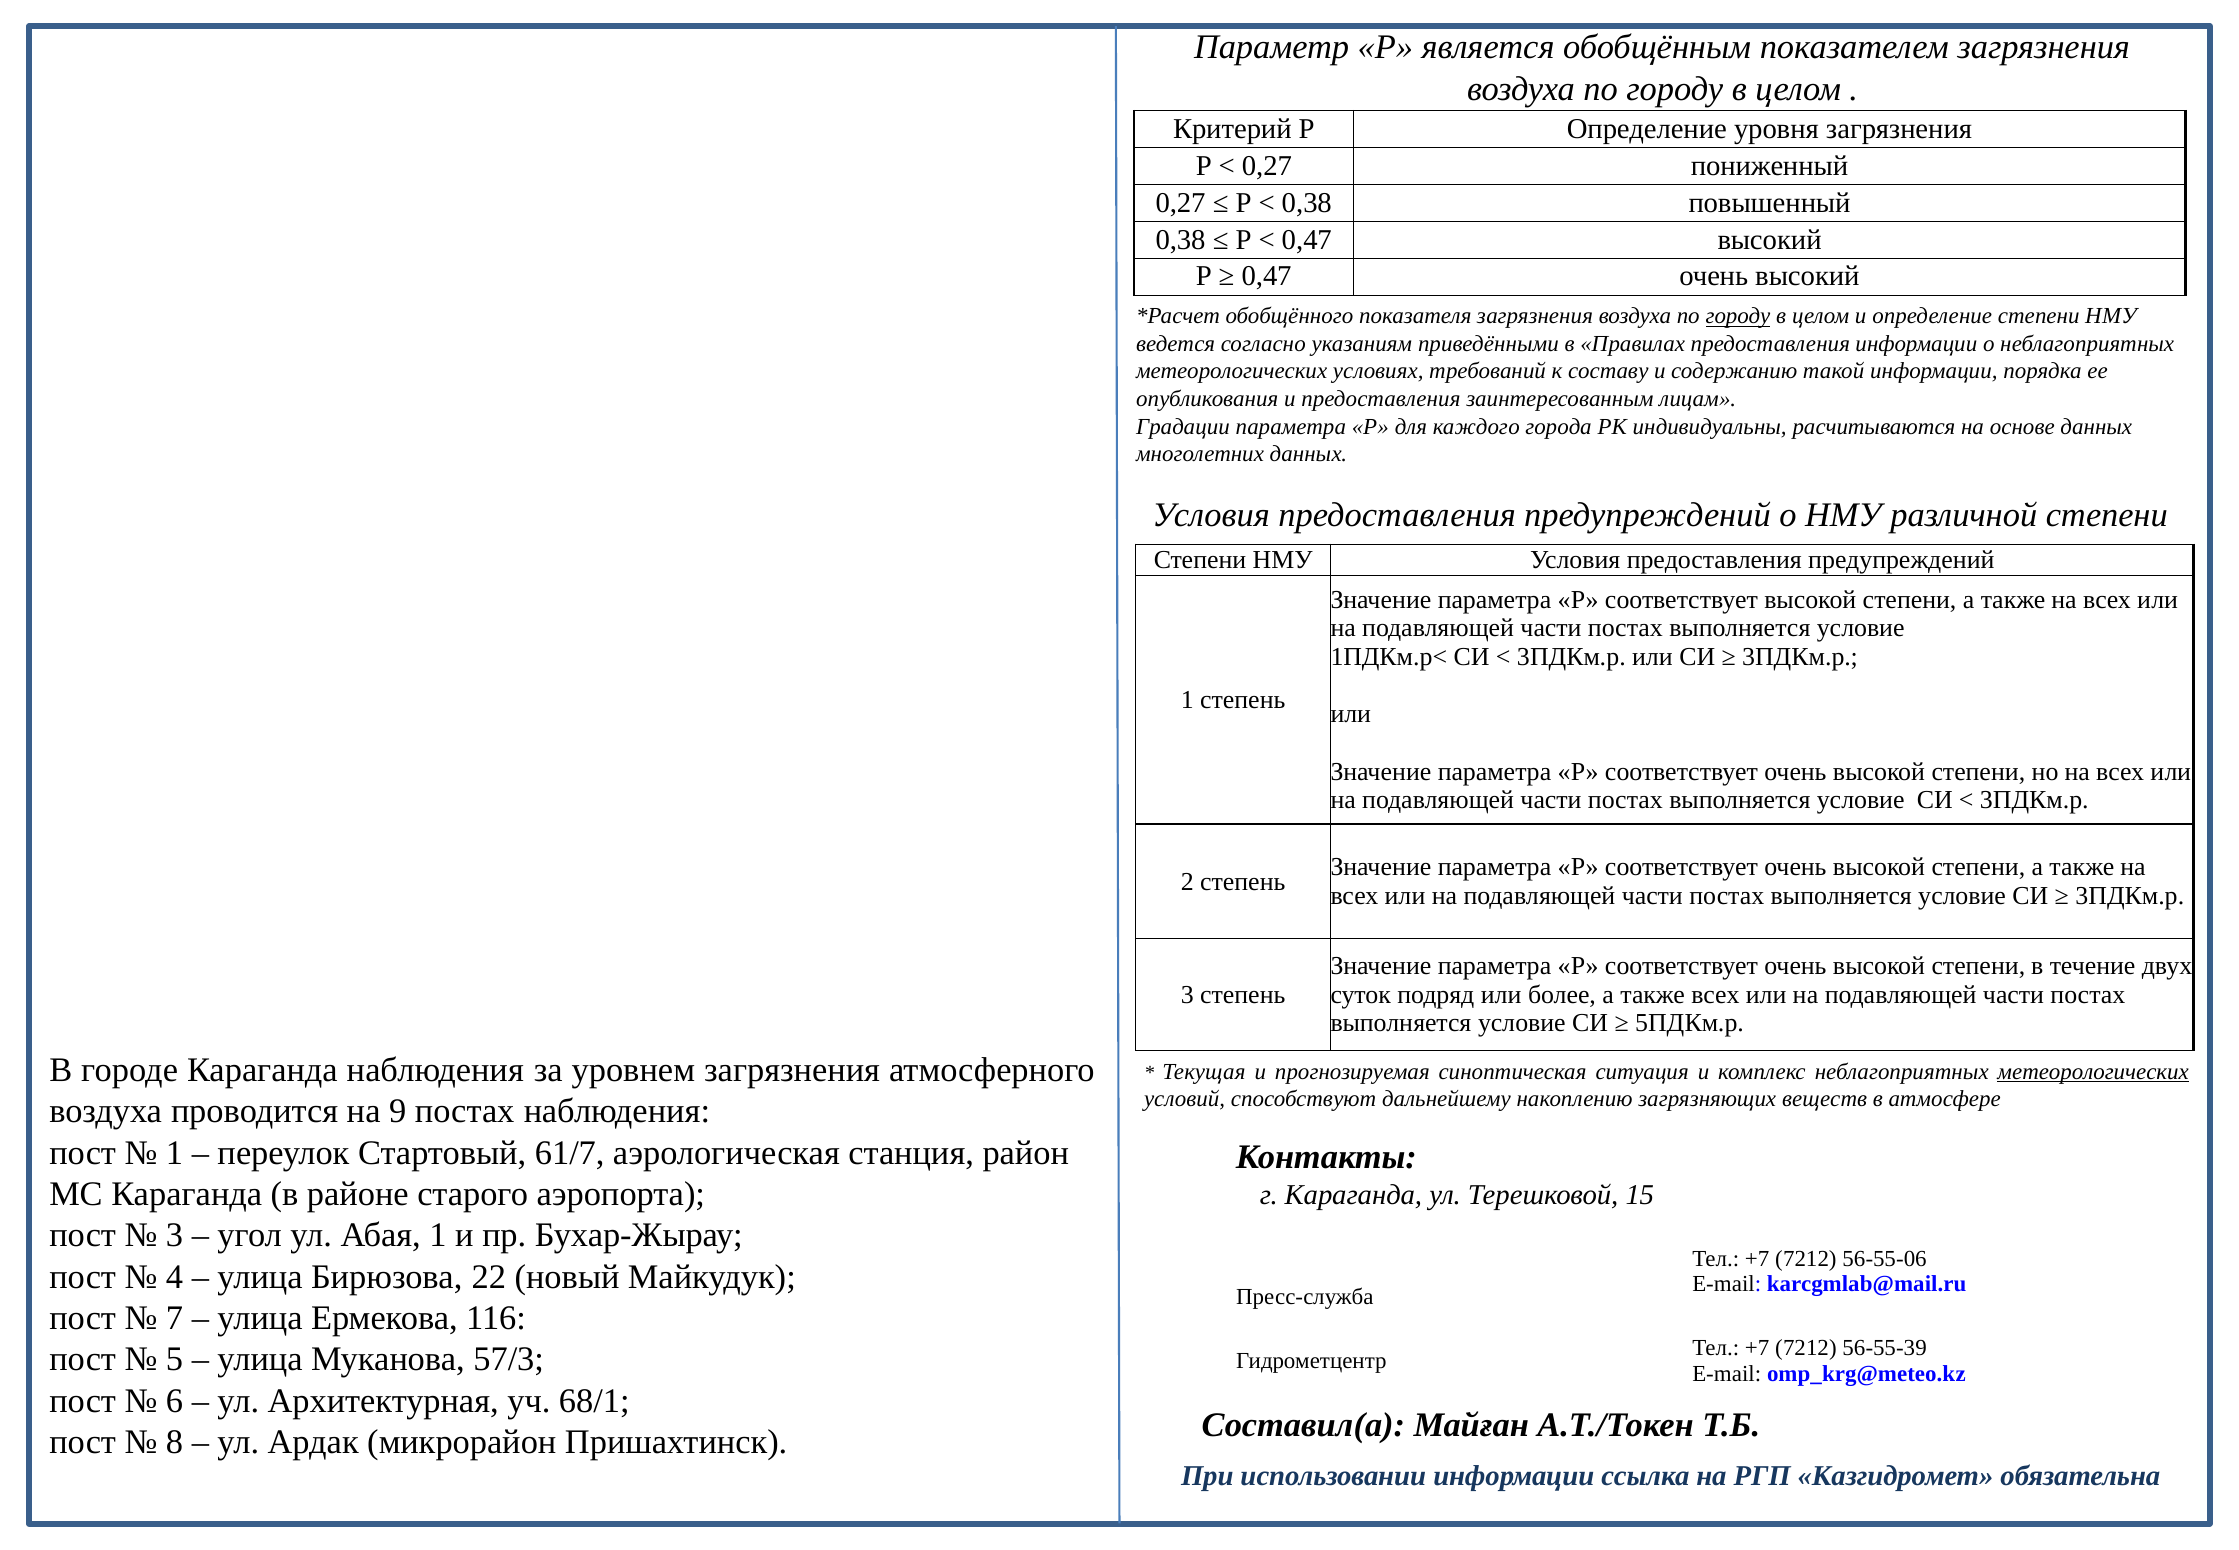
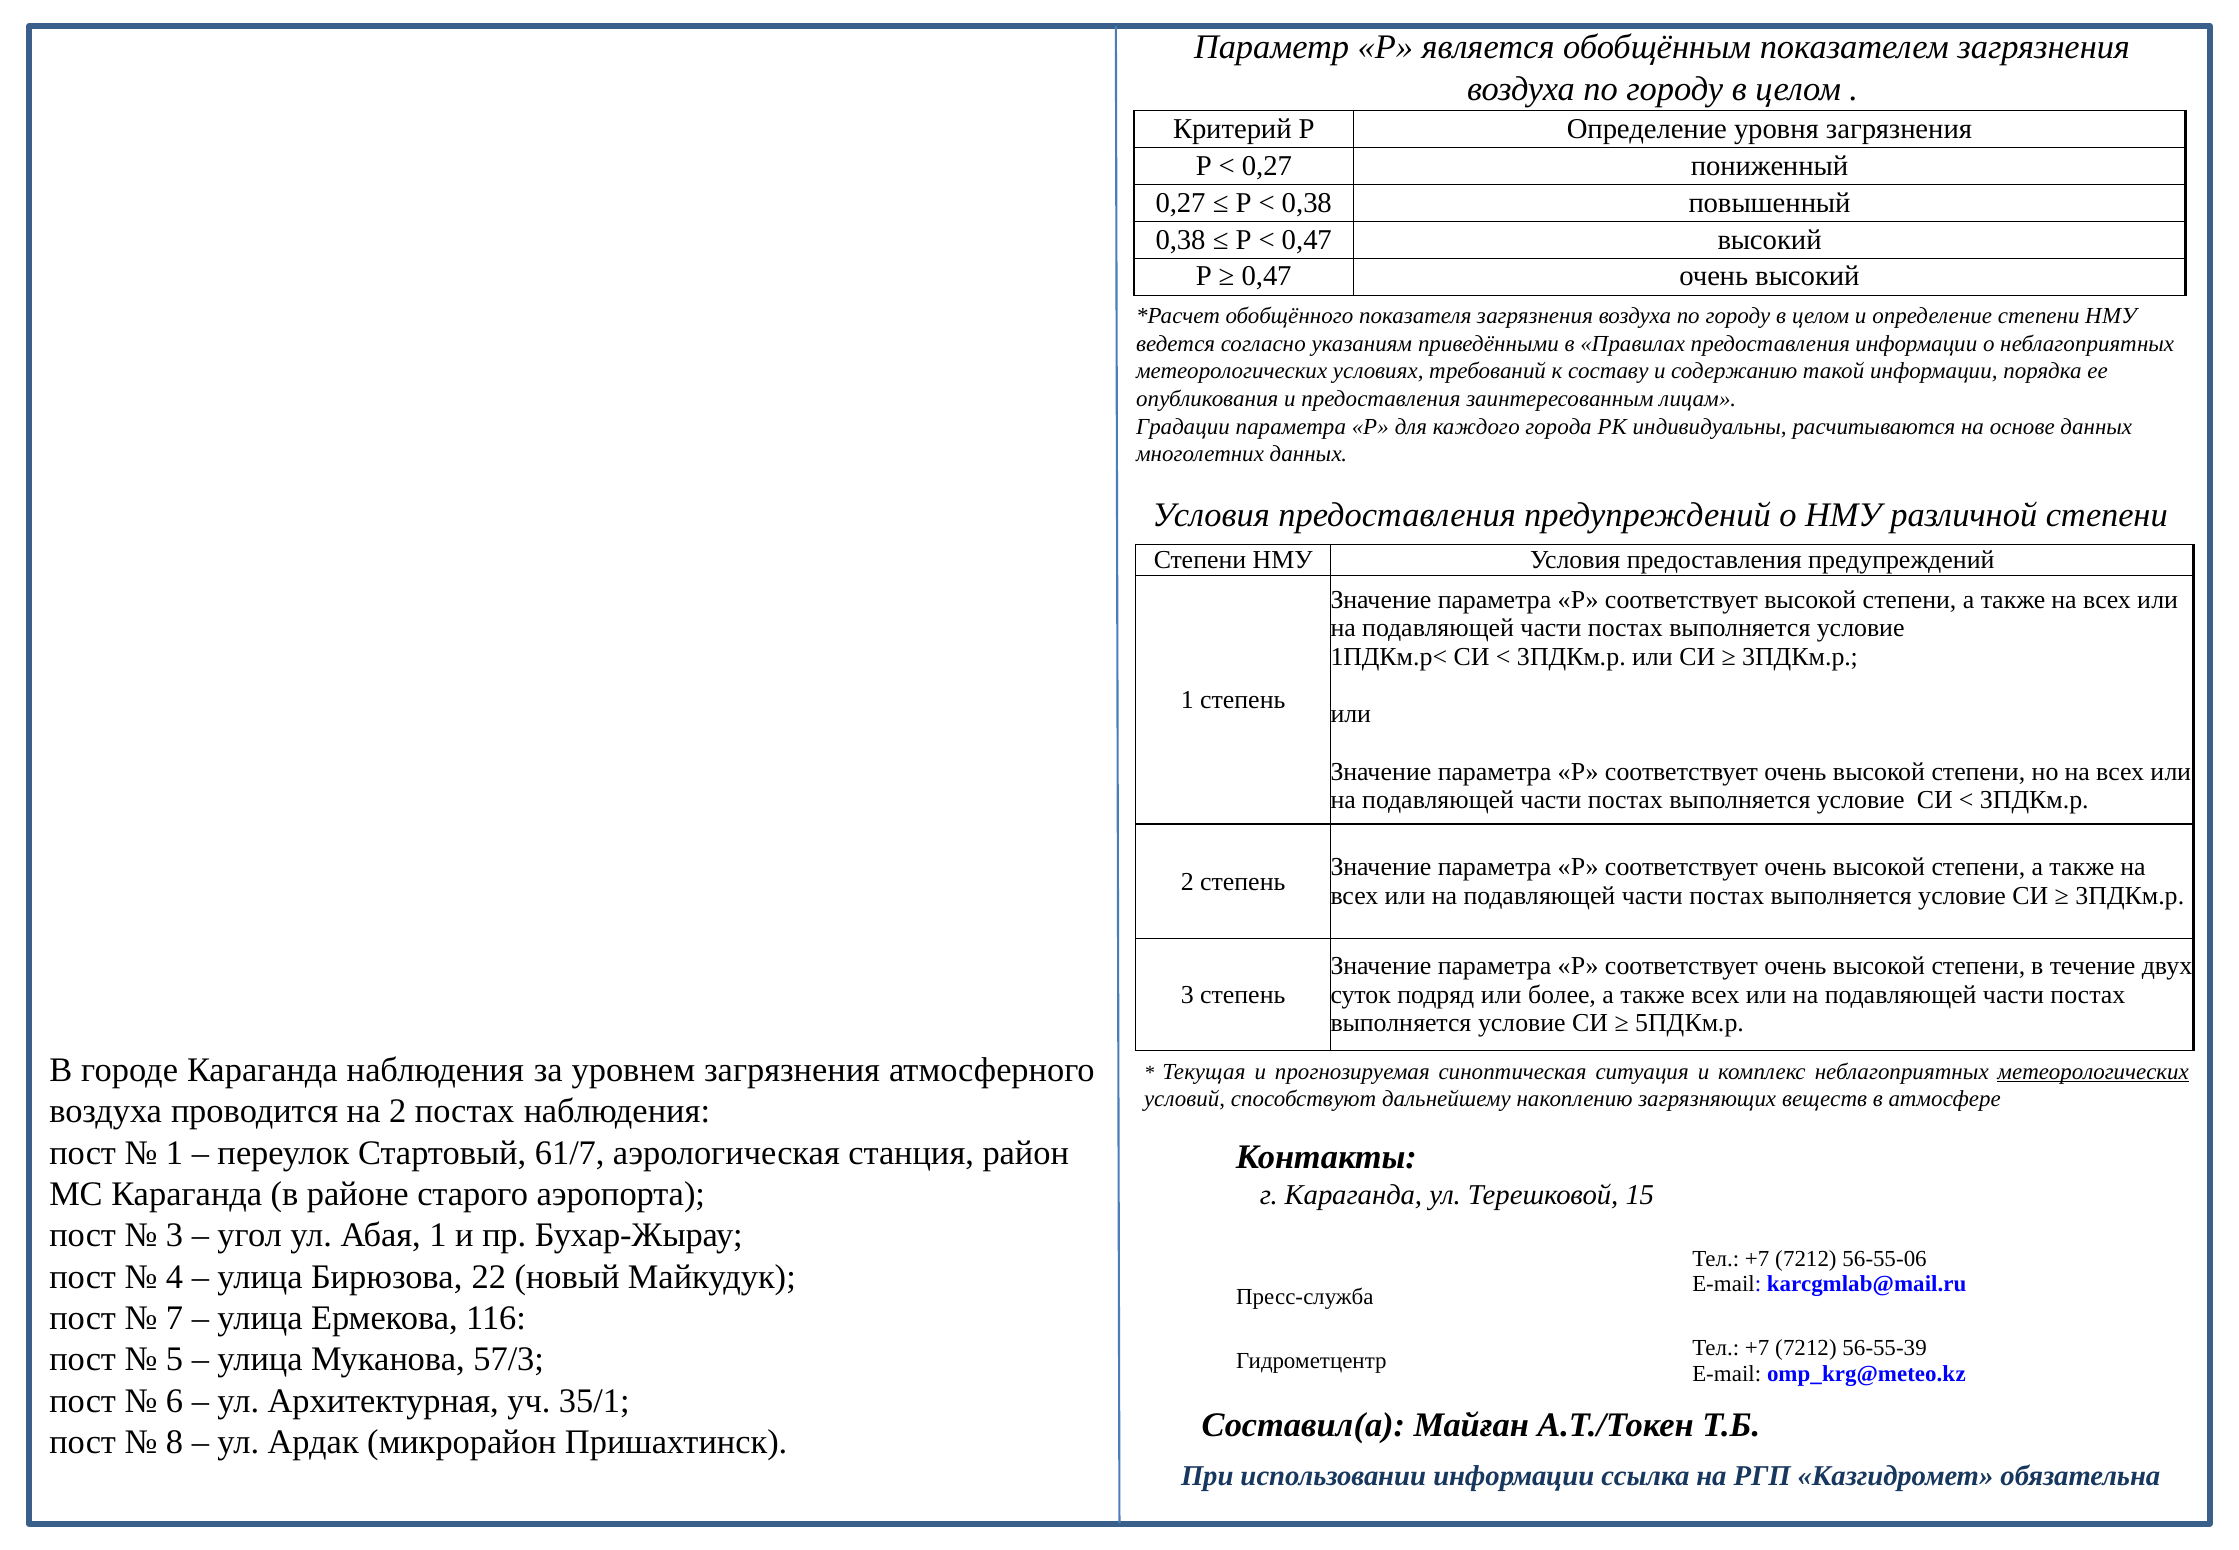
городу at (1738, 316) underline: present -> none
на 9: 9 -> 2
68/1: 68/1 -> 35/1
